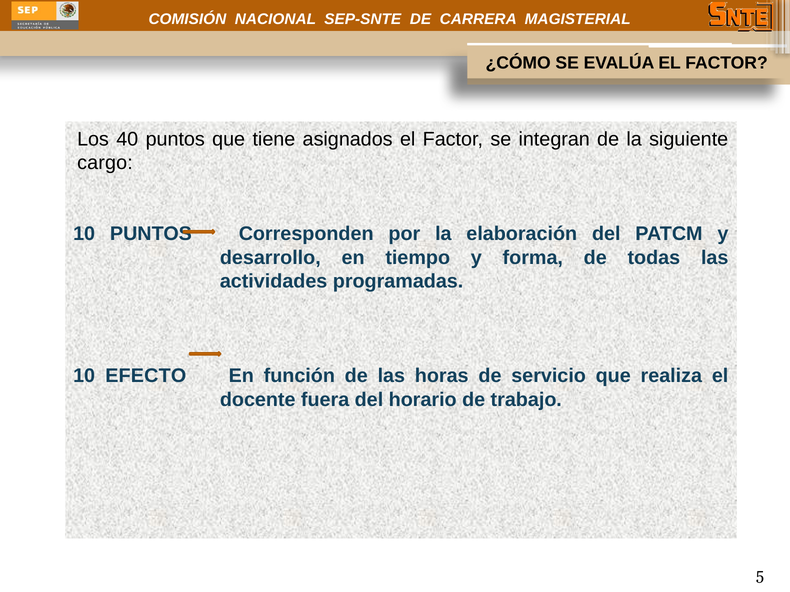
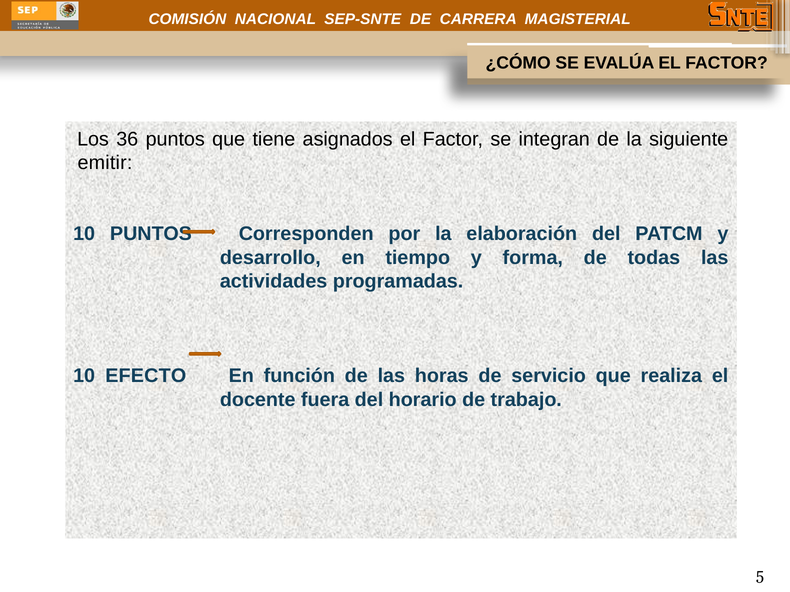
40: 40 -> 36
cargo: cargo -> emitir
